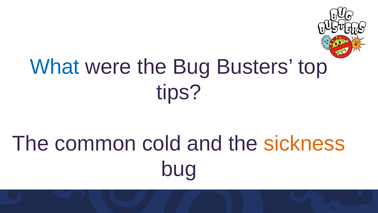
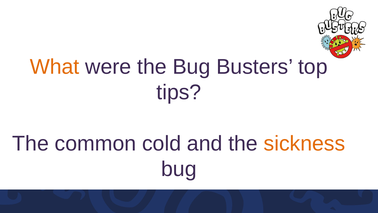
What colour: blue -> orange
